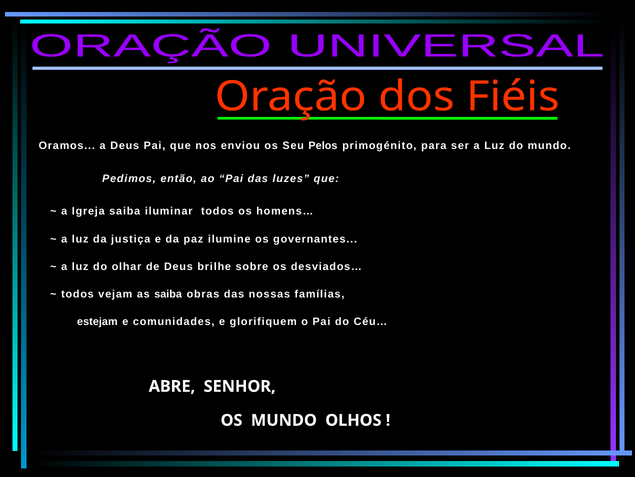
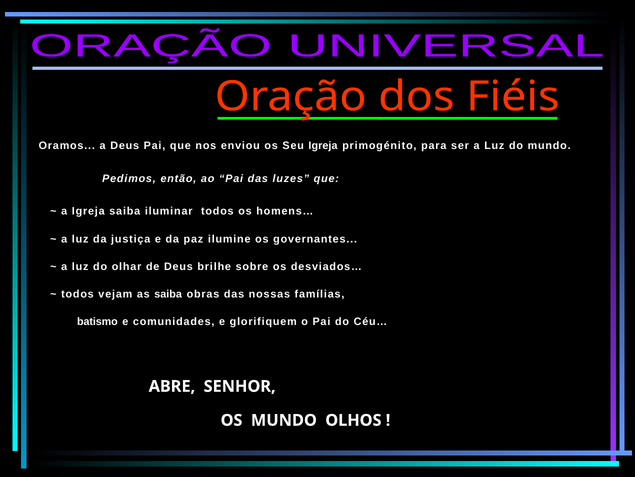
Seu Pelos: Pelos -> Igreja
estejam: estejam -> batismo
